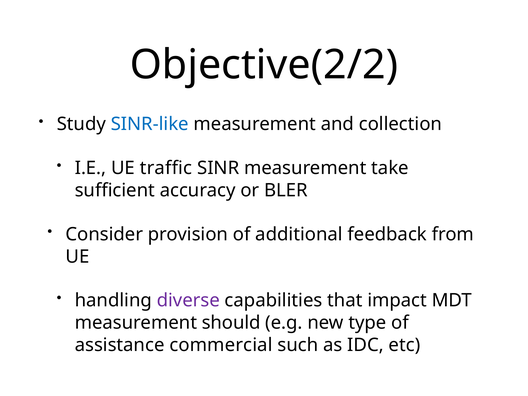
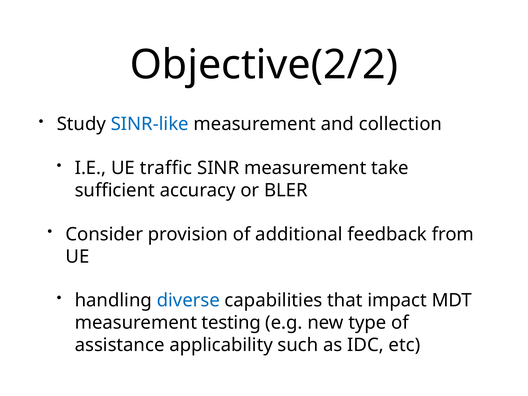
diverse colour: purple -> blue
should: should -> testing
commercial: commercial -> applicability
